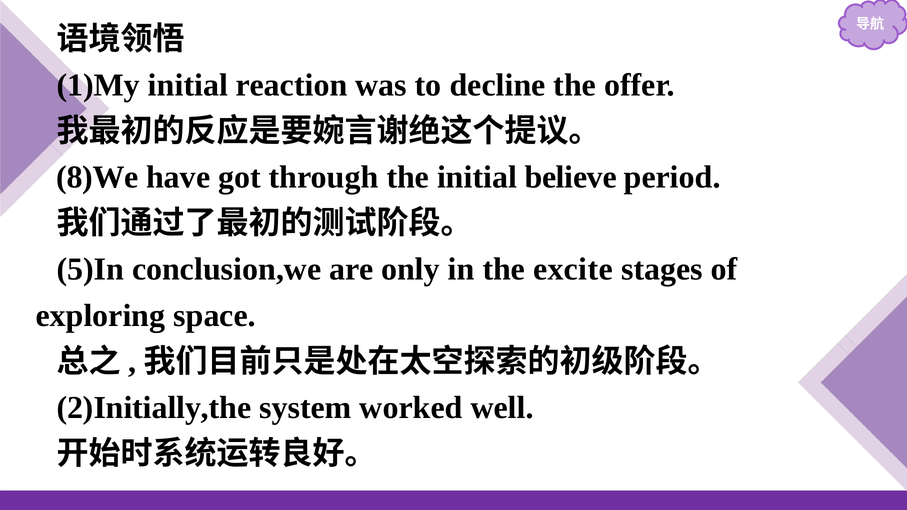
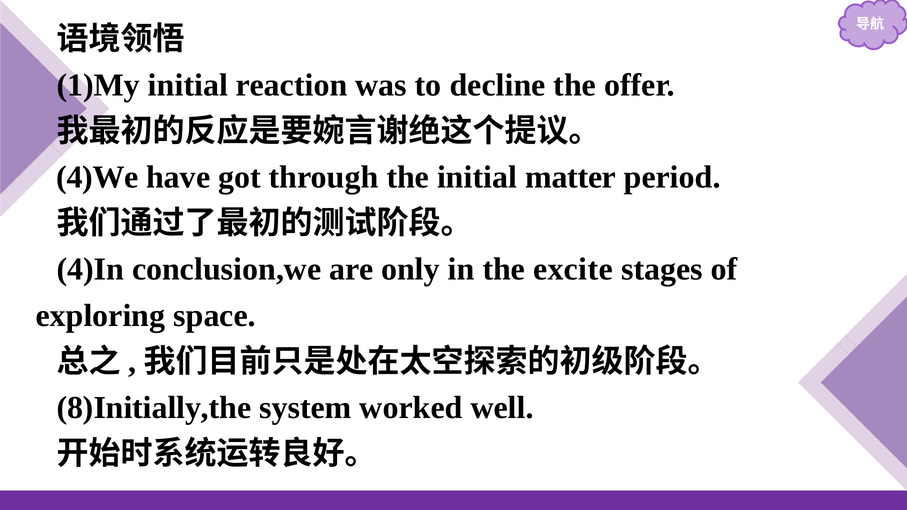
8)We: 8)We -> 4)We
believe: believe -> matter
5)In: 5)In -> 4)In
2)Initially,the: 2)Initially,the -> 8)Initially,the
